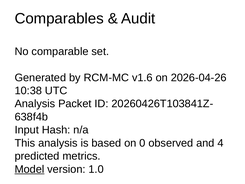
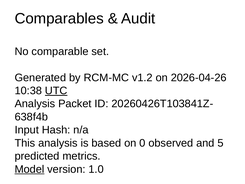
v1.6: v1.6 -> v1.2
UTC underline: none -> present
4: 4 -> 5
